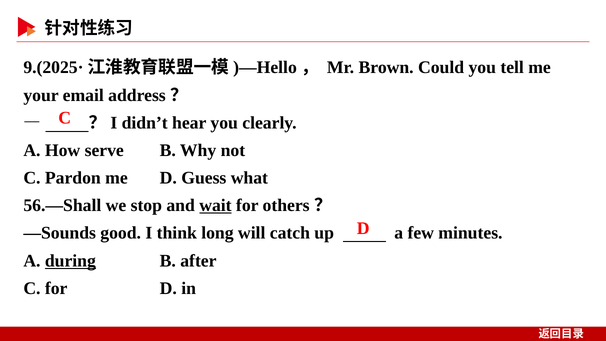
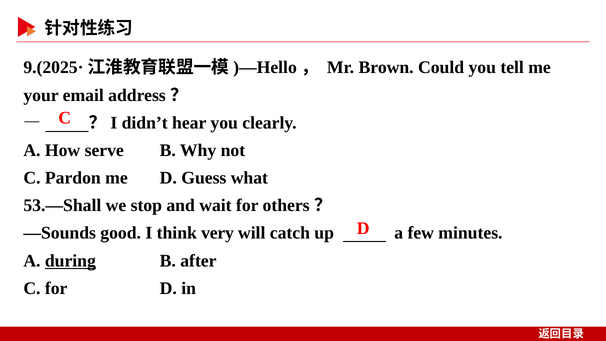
56.—Shall: 56.—Shall -> 53.—Shall
wait underline: present -> none
long: long -> very
